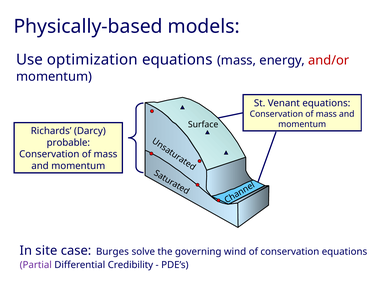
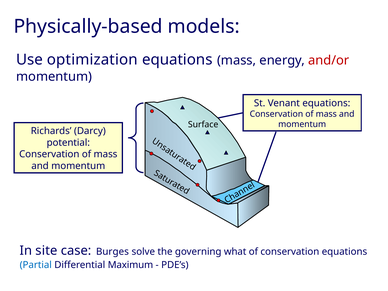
probable: probable -> potential
wind: wind -> what
Partial colour: purple -> blue
Credibility: Credibility -> Maximum
